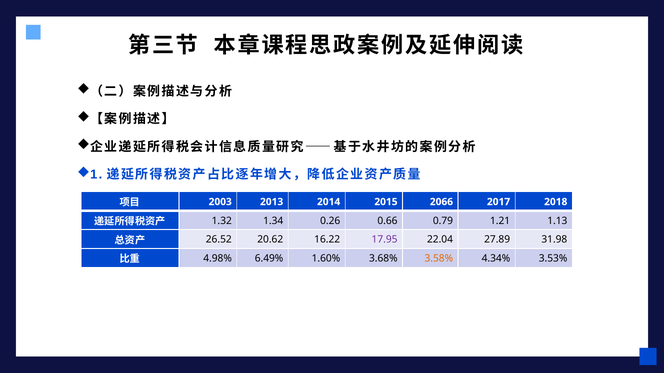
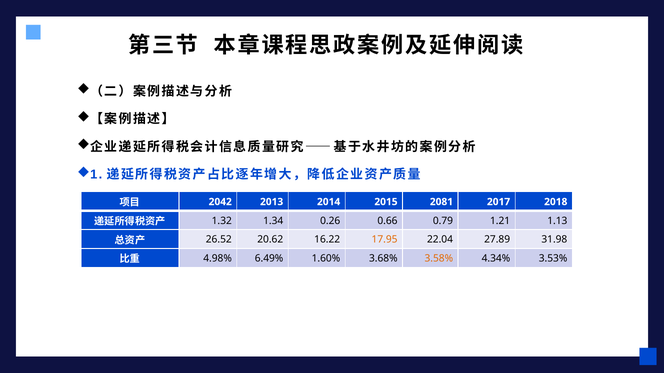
2003: 2003 -> 2042
2066: 2066 -> 2081
17.95 colour: purple -> orange
